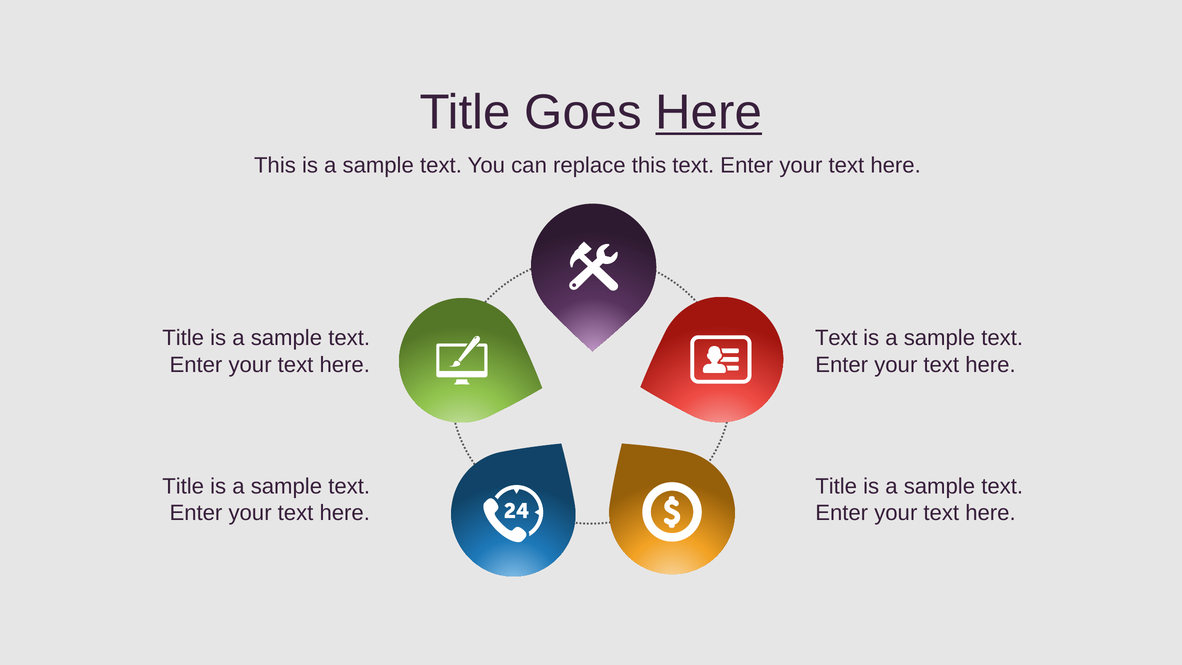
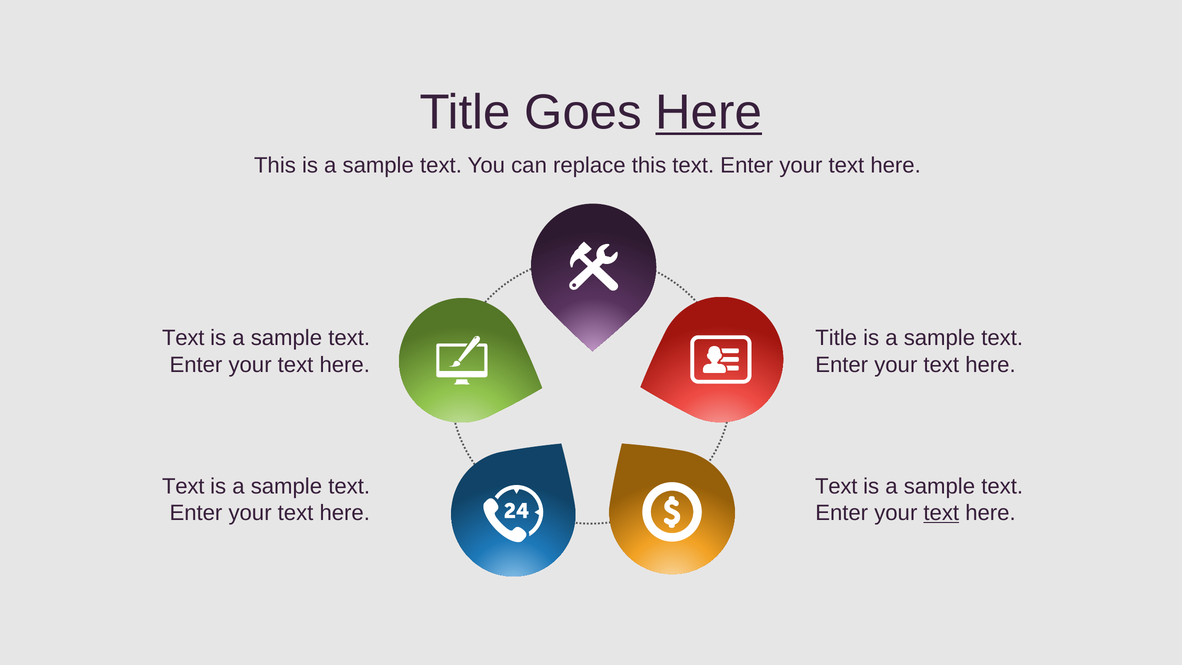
Title at (183, 338): Title -> Text
Text at (836, 338): Text -> Title
Title at (183, 486): Title -> Text
Title at (836, 486): Title -> Text
text at (941, 513) underline: none -> present
